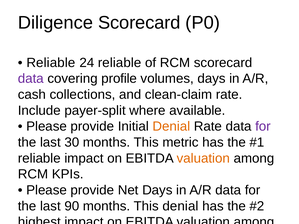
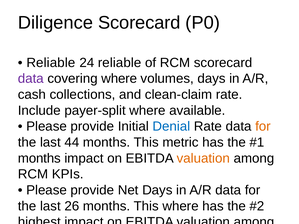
covering profile: profile -> where
Denial at (171, 127) colour: orange -> blue
for at (263, 127) colour: purple -> orange
30: 30 -> 44
reliable at (39, 158): reliable -> months
90: 90 -> 26
This denial: denial -> where
